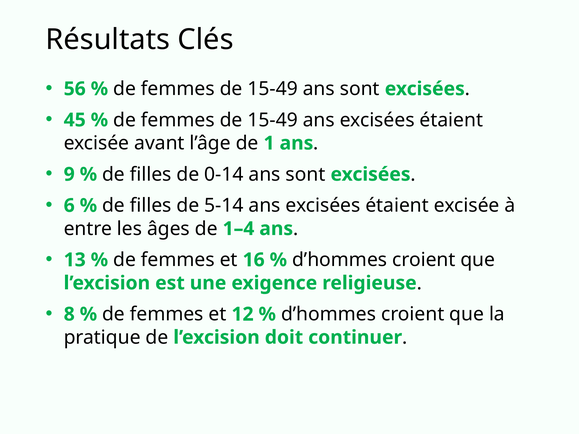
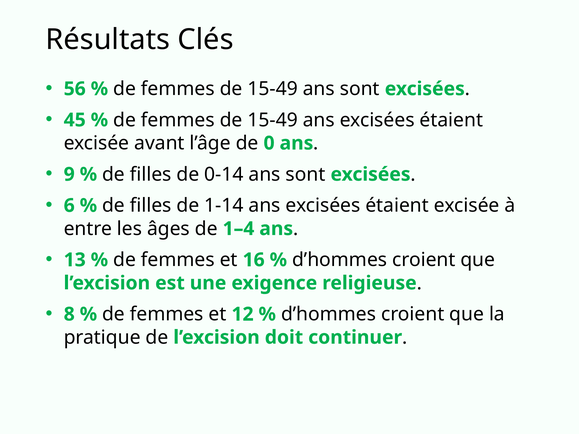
1: 1 -> 0
5-14: 5-14 -> 1-14
